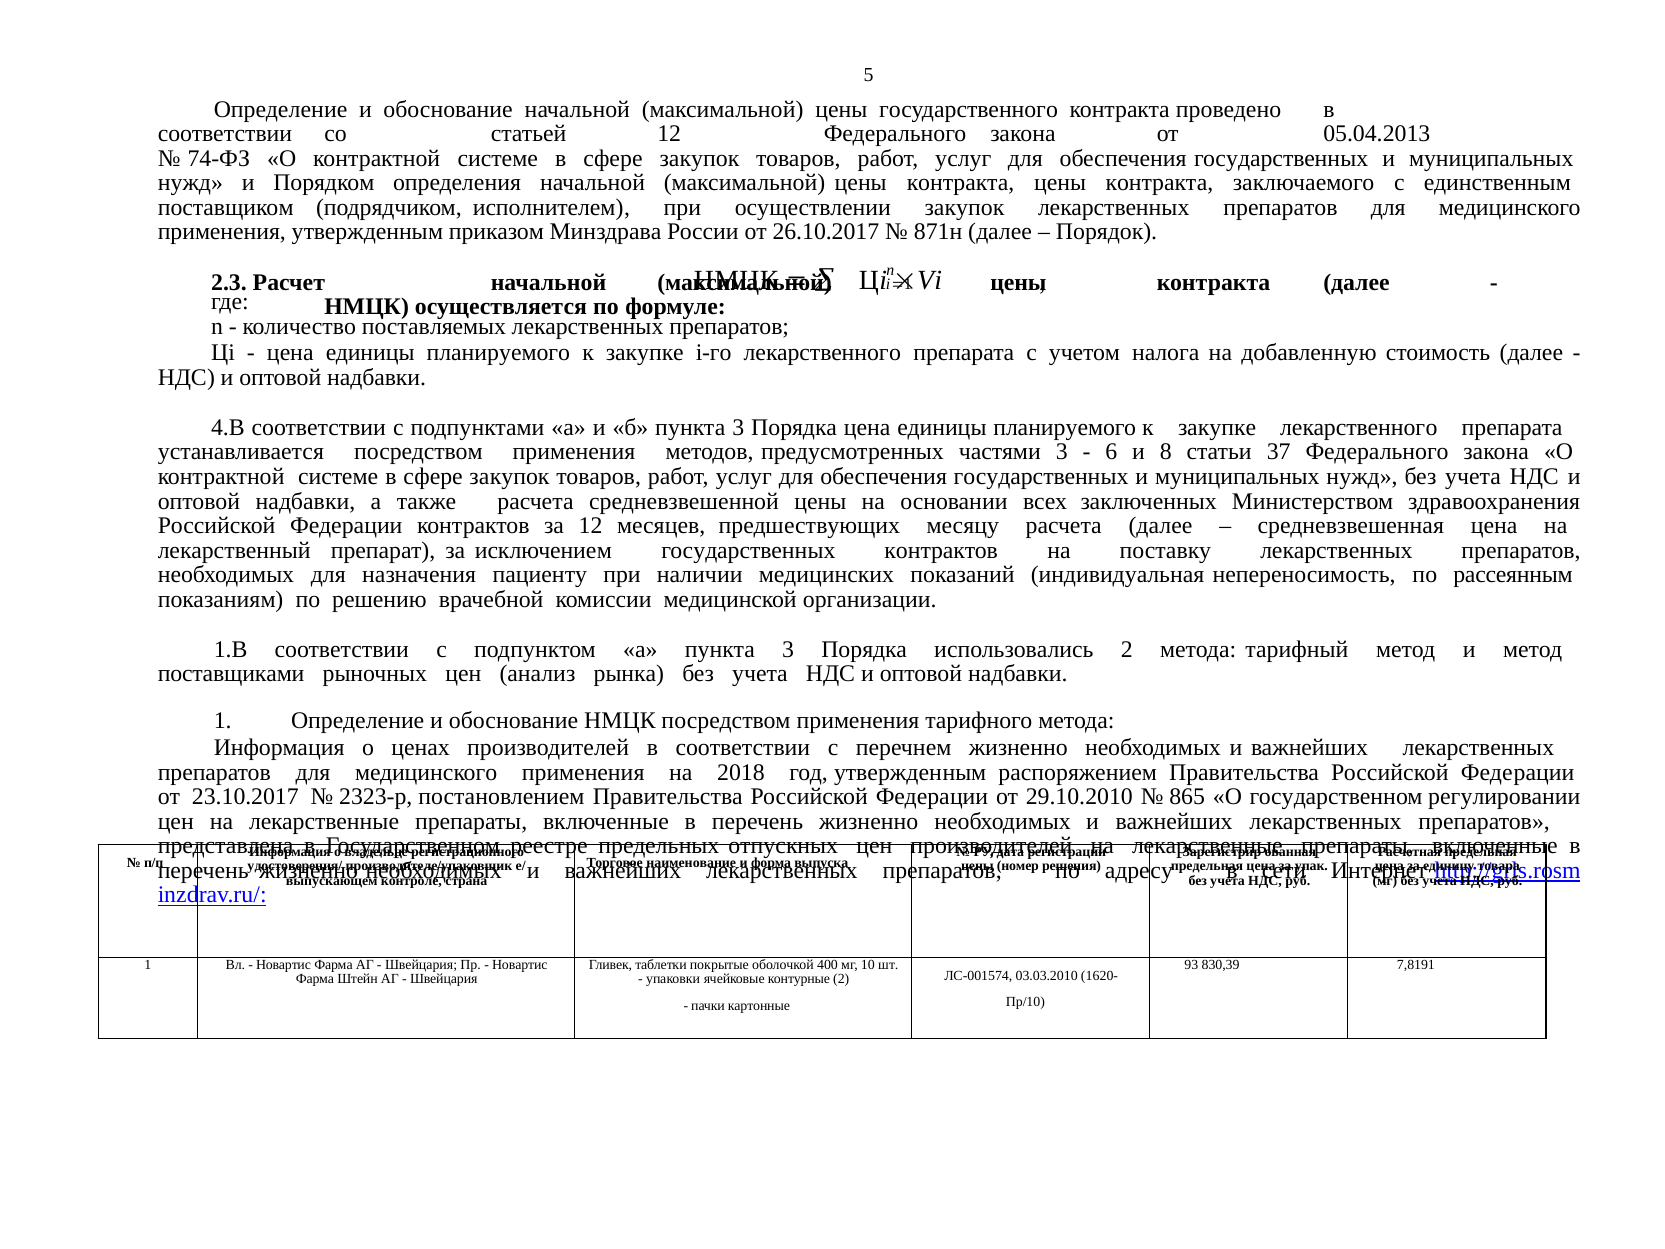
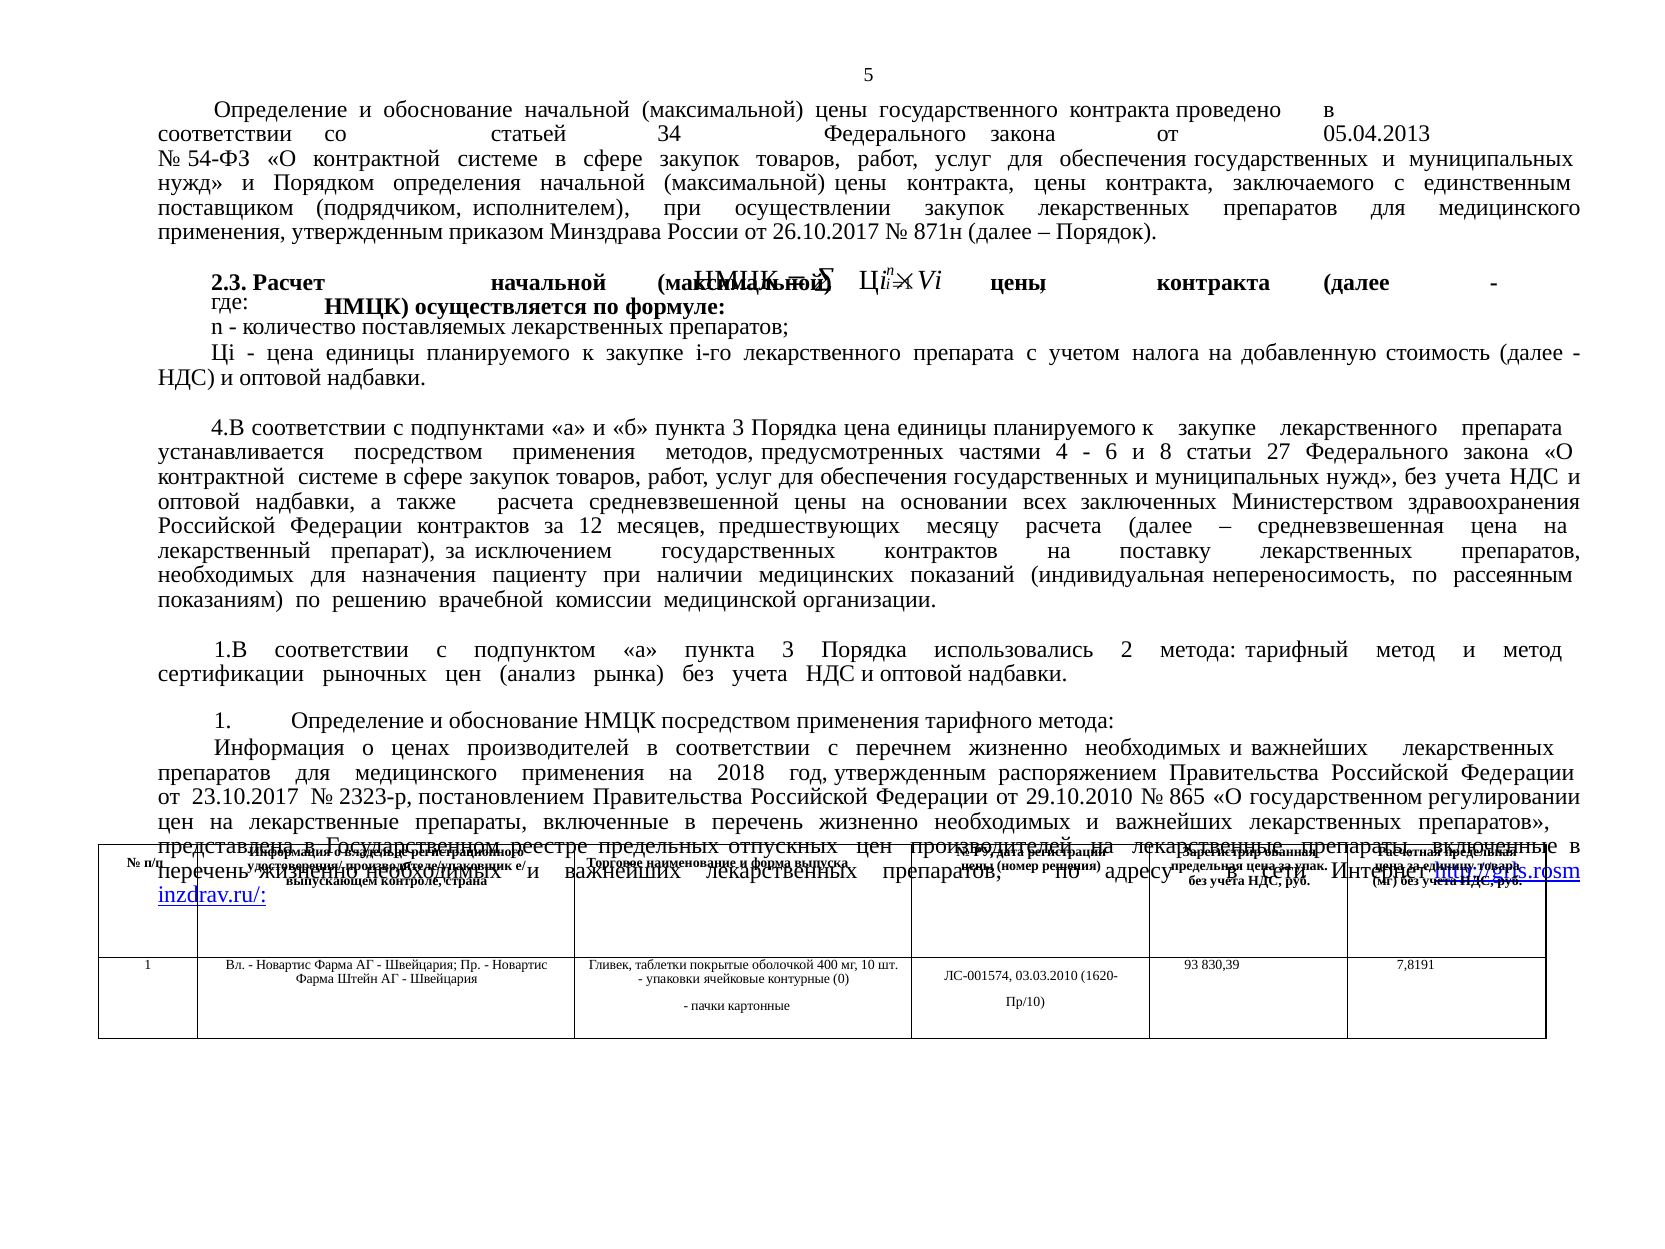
статьей 12: 12 -> 34
74-ФЗ: 74-ФЗ -> 54-ФЗ
частями 3: 3 -> 4
37: 37 -> 27
поставщиками: поставщиками -> сертификации
контурные 2: 2 -> 0
